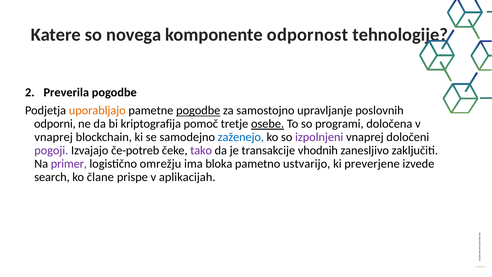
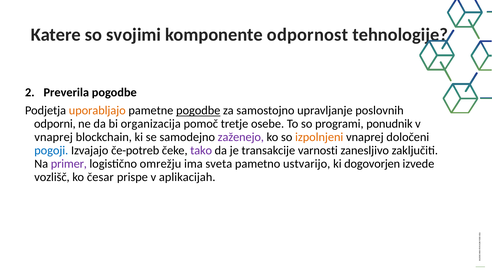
novega: novega -> svojimi
kriptografija: kriptografija -> organizacija
osebe underline: present -> none
določena: določena -> ponudnik
zaženejo colour: blue -> purple
izpolnjeni colour: purple -> orange
pogoji colour: purple -> blue
vhodnih: vhodnih -> varnosti
bloka: bloka -> sveta
preverjene: preverjene -> dogovorjen
search: search -> vozlišč
člane: člane -> česar
